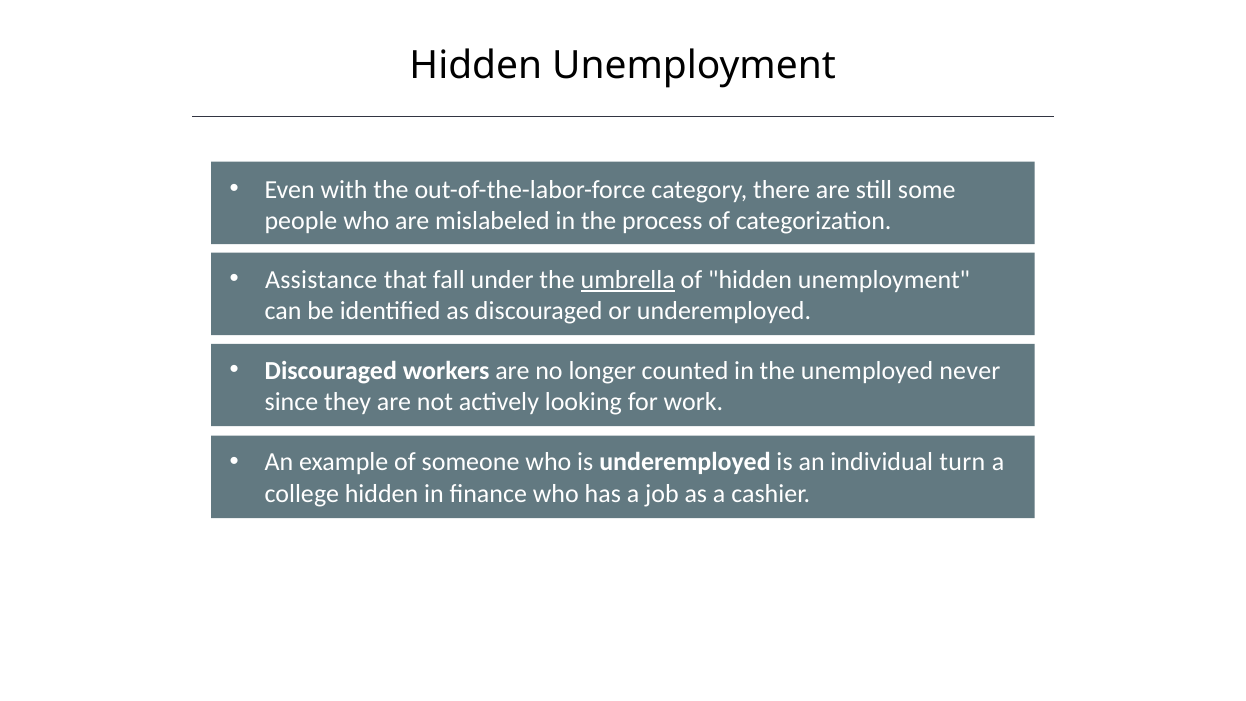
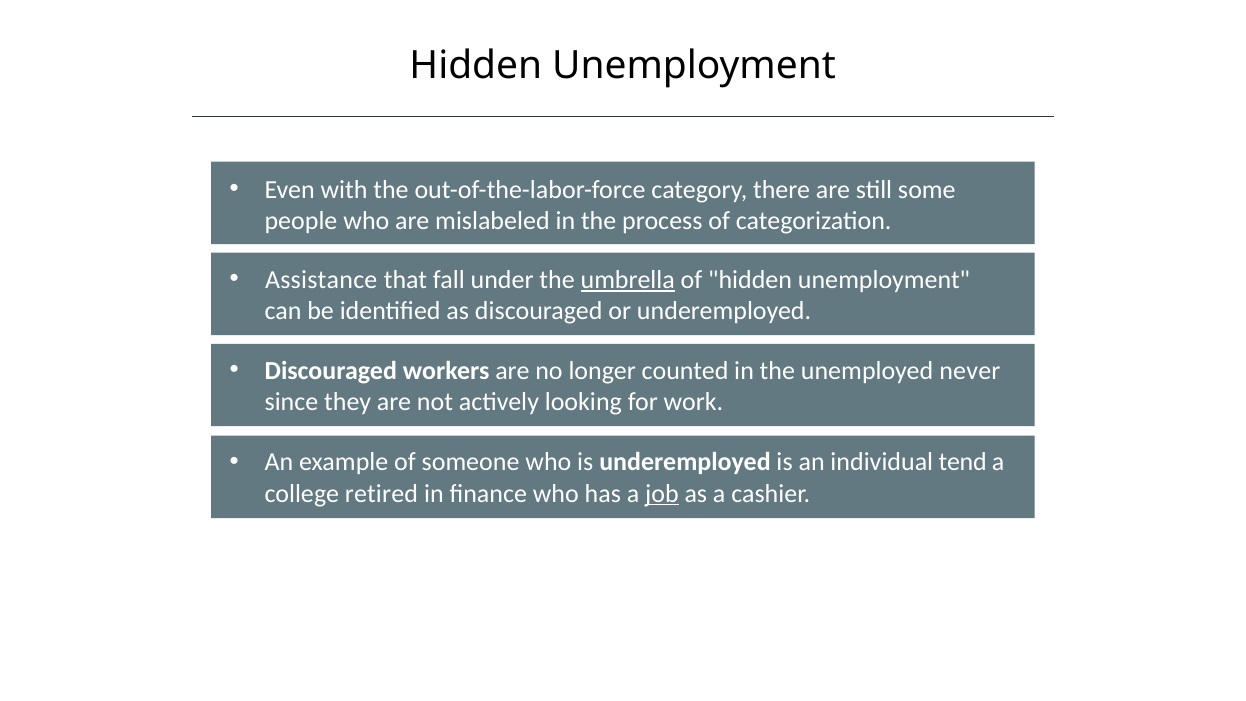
turn: turn -> tend
college hidden: hidden -> retired
job underline: none -> present
